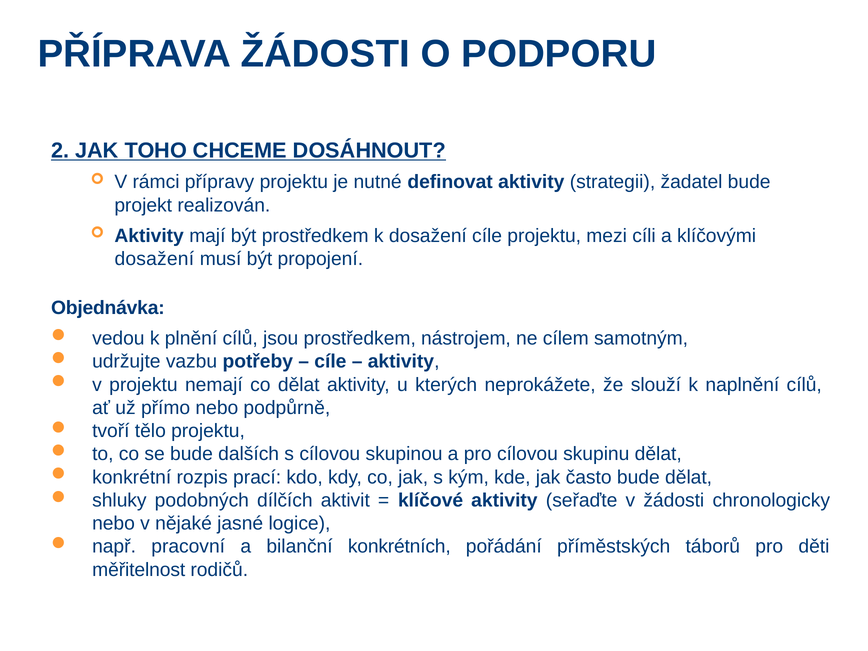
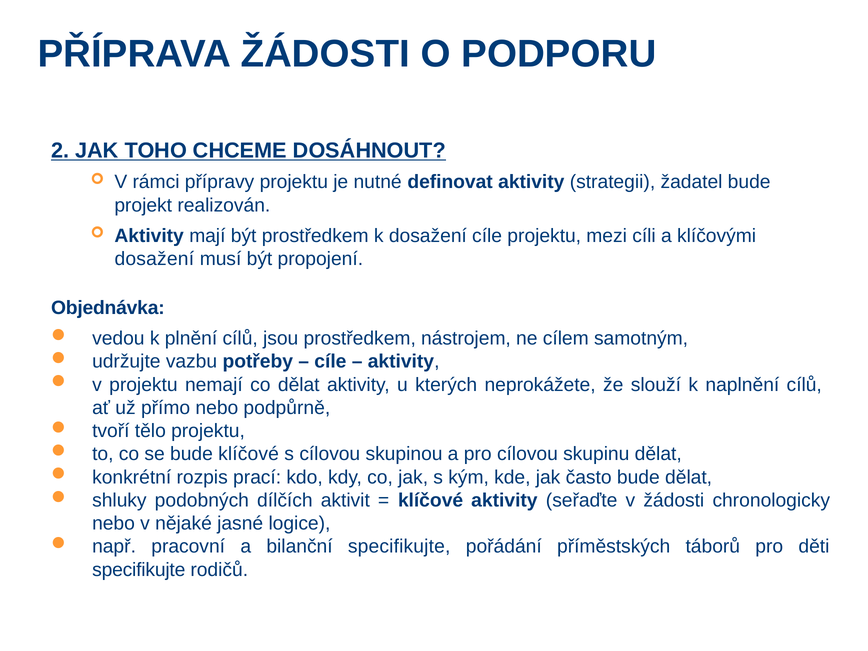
bude dalších: dalších -> klíčové
bilanční konkrétních: konkrétních -> specifikujte
měřitelnost at (139, 570): měřitelnost -> specifikujte
